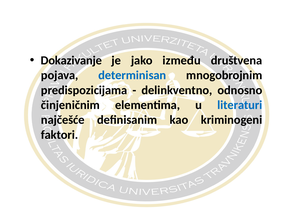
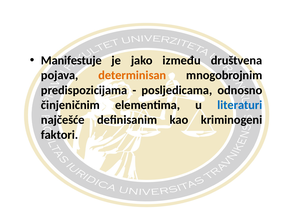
Dokazivanje: Dokazivanje -> Manifestuje
determinisan colour: blue -> orange
delinkventno: delinkventno -> posljedicama
